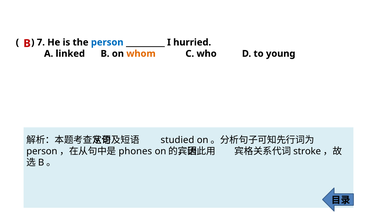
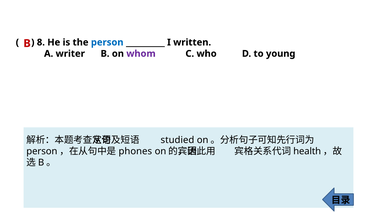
7: 7 -> 8
hurried: hurried -> written
linked: linked -> writer
whom colour: orange -> purple
stroke: stroke -> health
